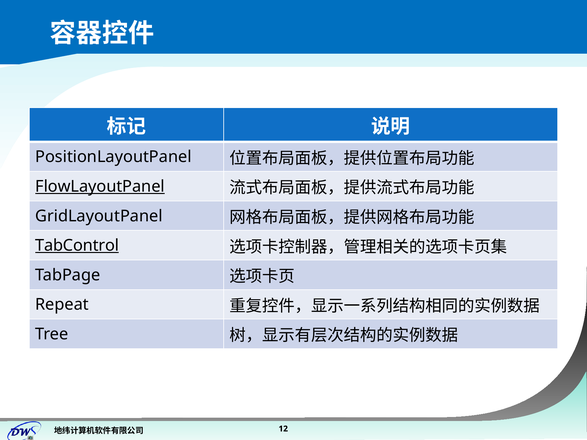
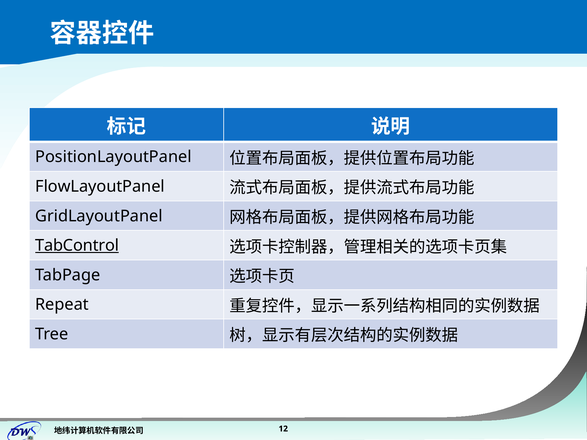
FlowLayoutPanel underline: present -> none
